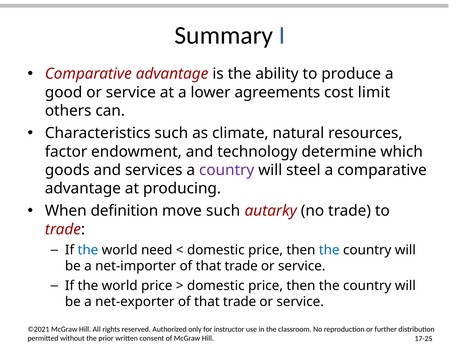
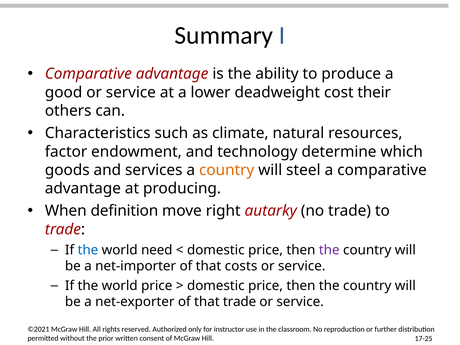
agreements: agreements -> deadweight
limit: limit -> their
country at (227, 170) colour: purple -> orange
move such: such -> right
the at (329, 250) colour: blue -> purple
net-importer of that trade: trade -> costs
